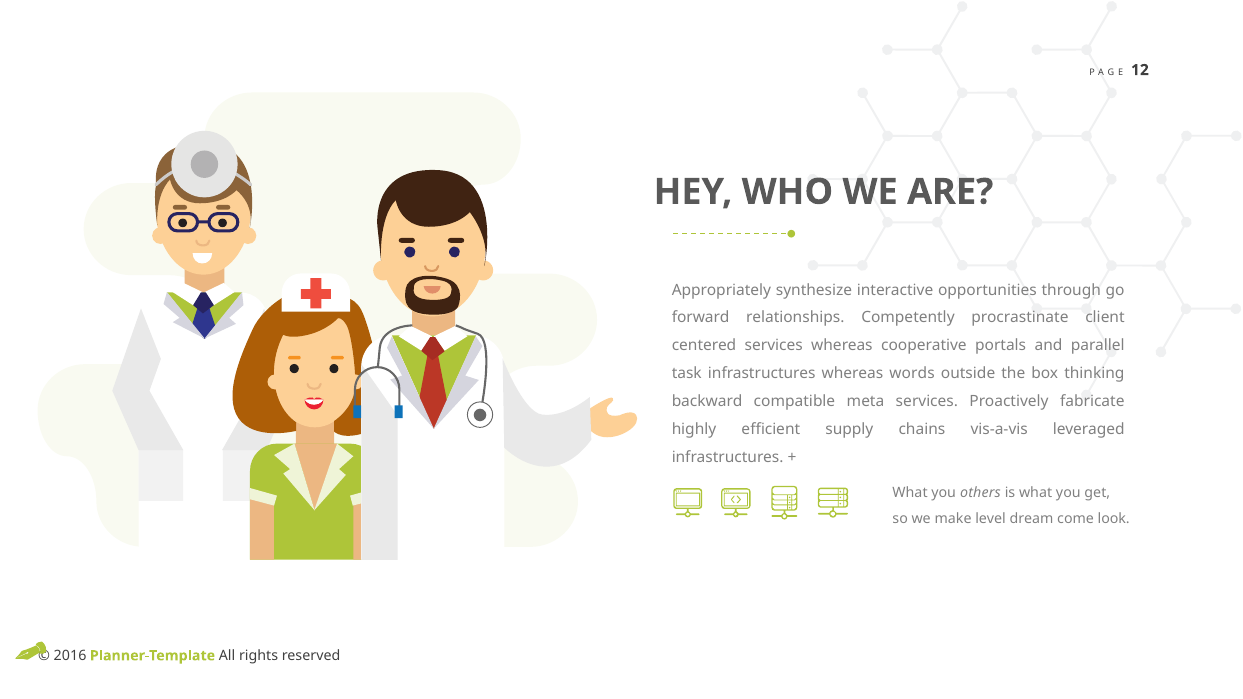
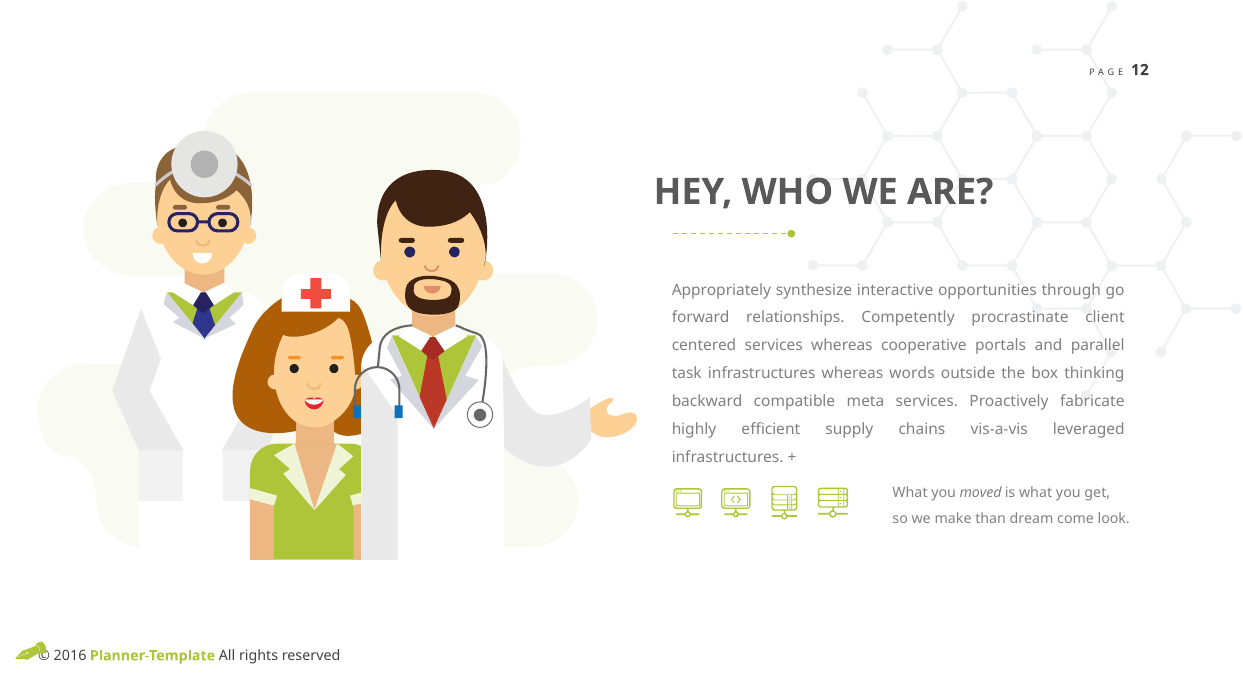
others: others -> moved
level: level -> than
